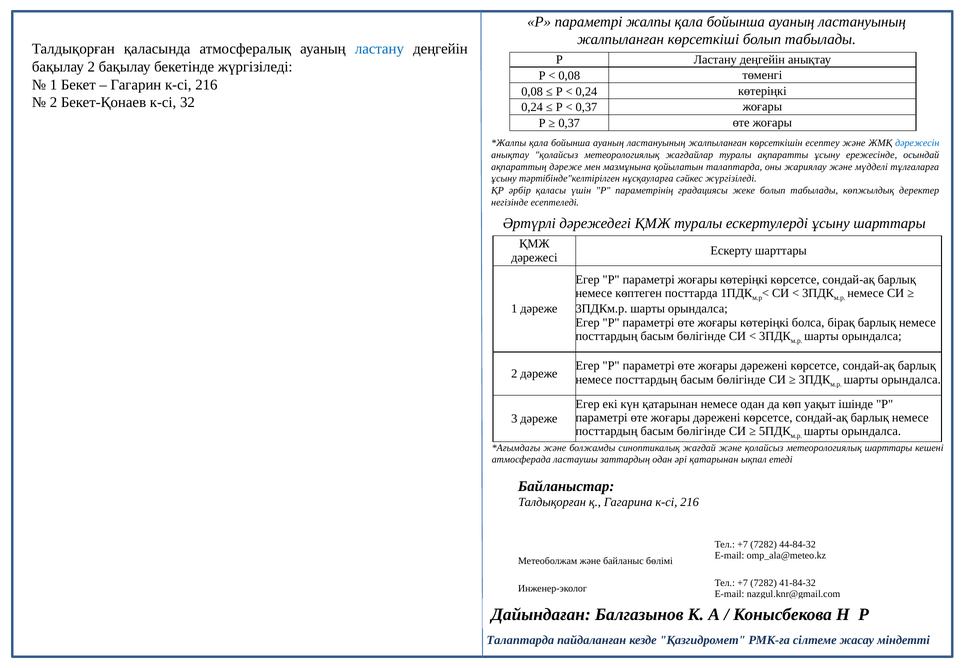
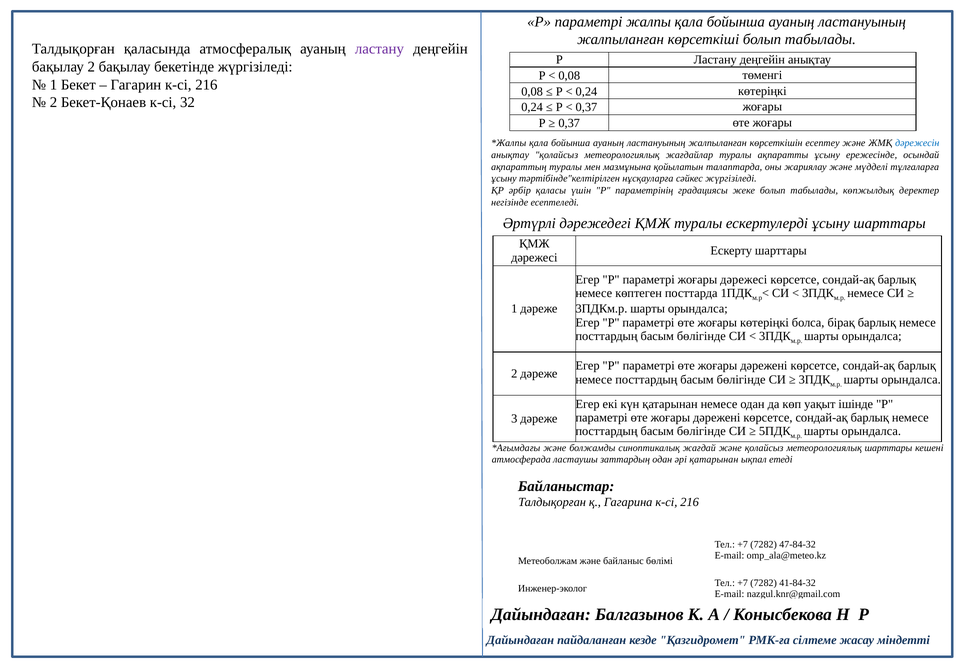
ластану at (379, 49) colour: blue -> purple
ақпараттың дәреже: дәреже -> туралы
параметрі жоғары көтеріңкі: көтеріңкі -> дәрежесі
44-84-32: 44-84-32 -> 47-84-32
Талаптарда at (520, 640): Талаптарда -> Дайындаған
